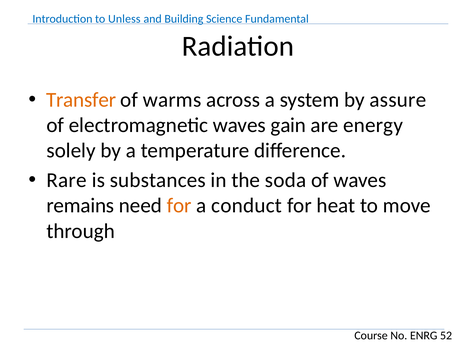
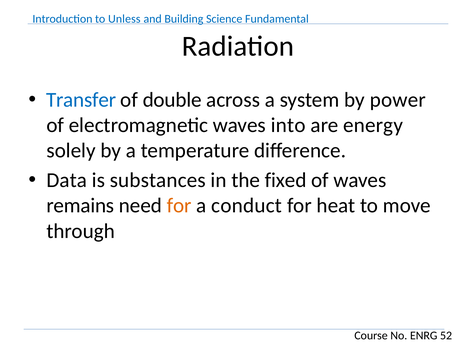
Transfer colour: orange -> blue
warms: warms -> double
assure: assure -> power
gain: gain -> into
Rare: Rare -> Data
soda: soda -> fixed
